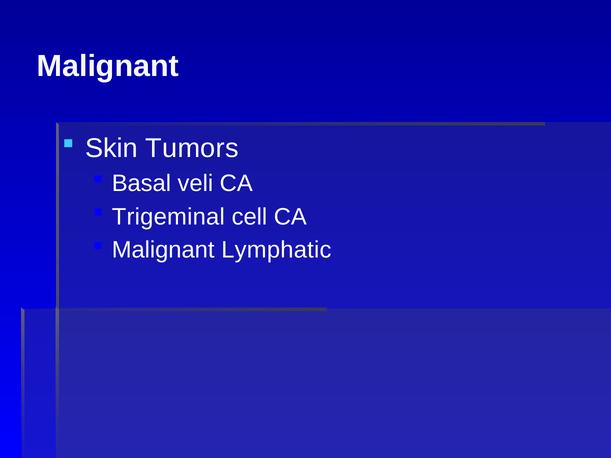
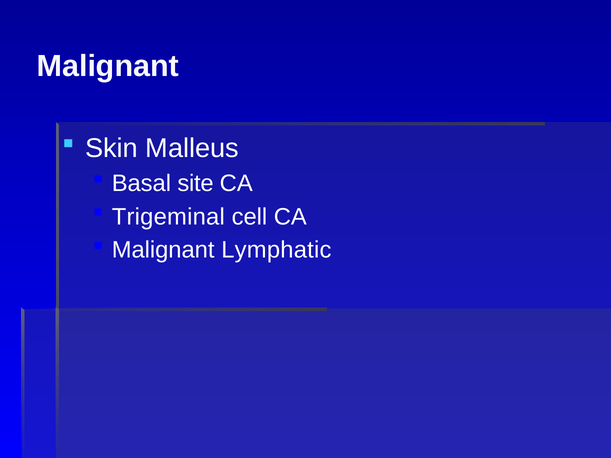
Tumors: Tumors -> Malleus
veli: veli -> site
